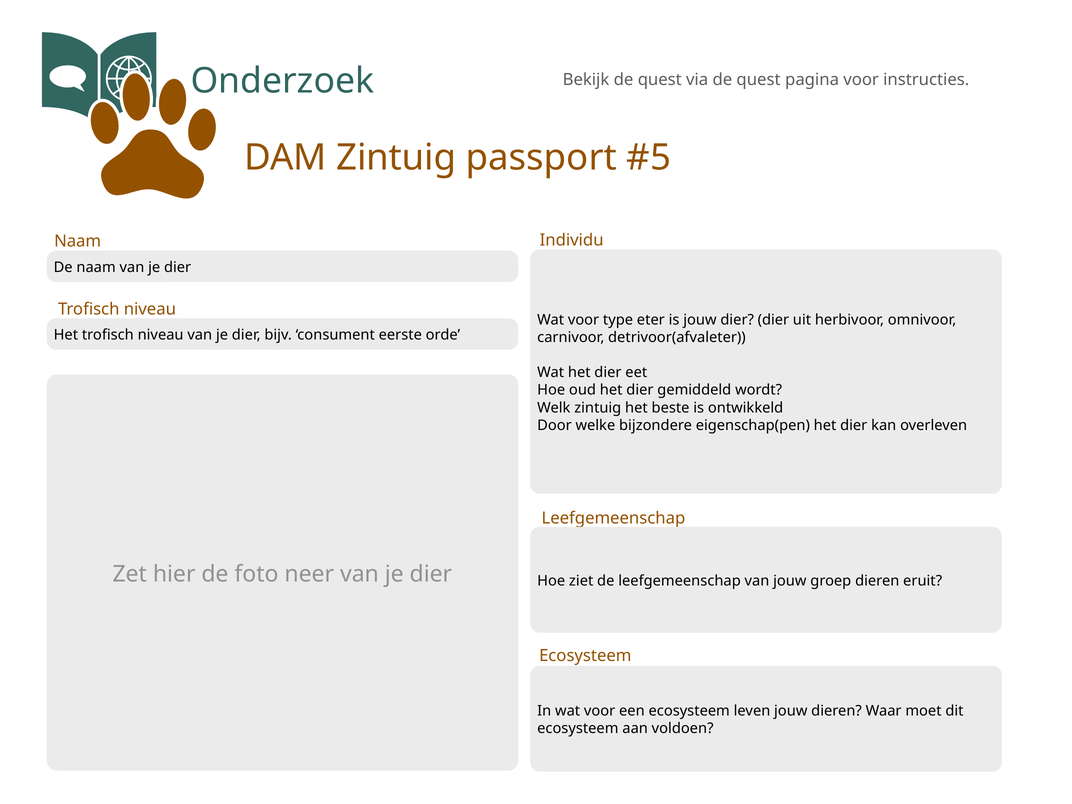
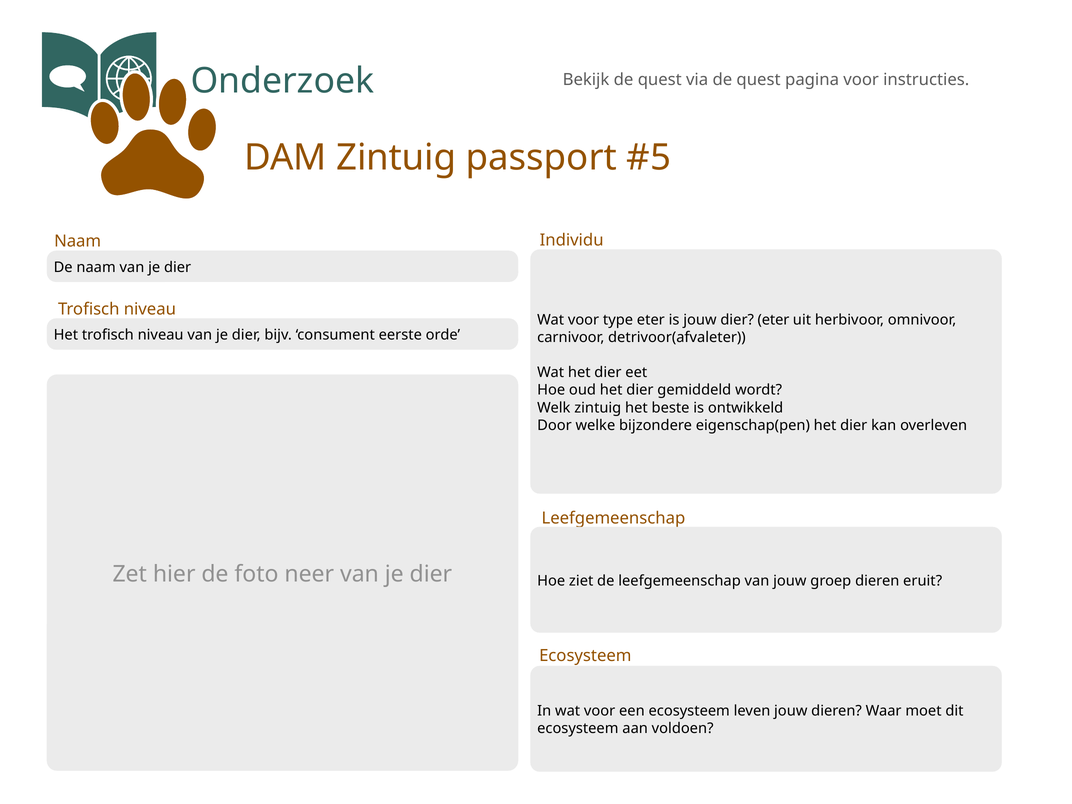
dier dier: dier -> eter
